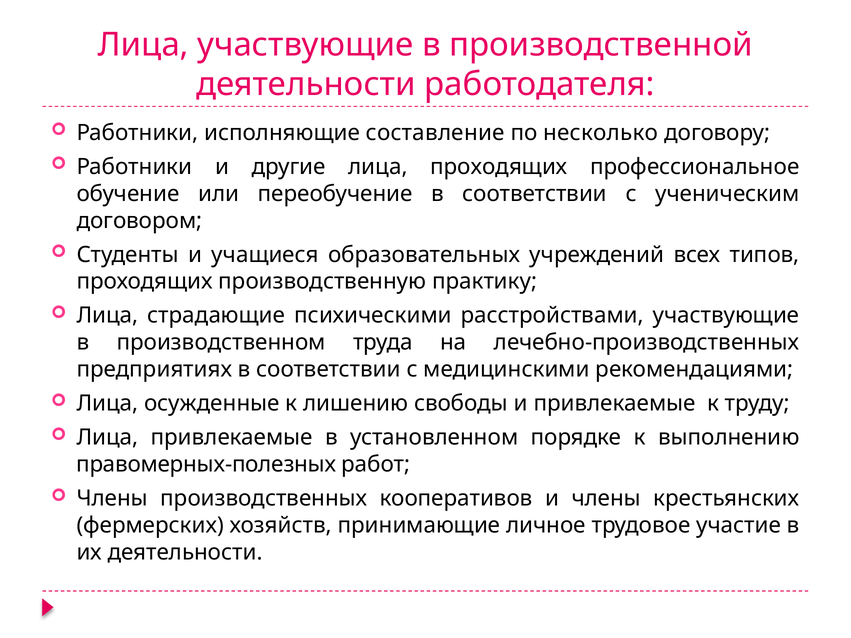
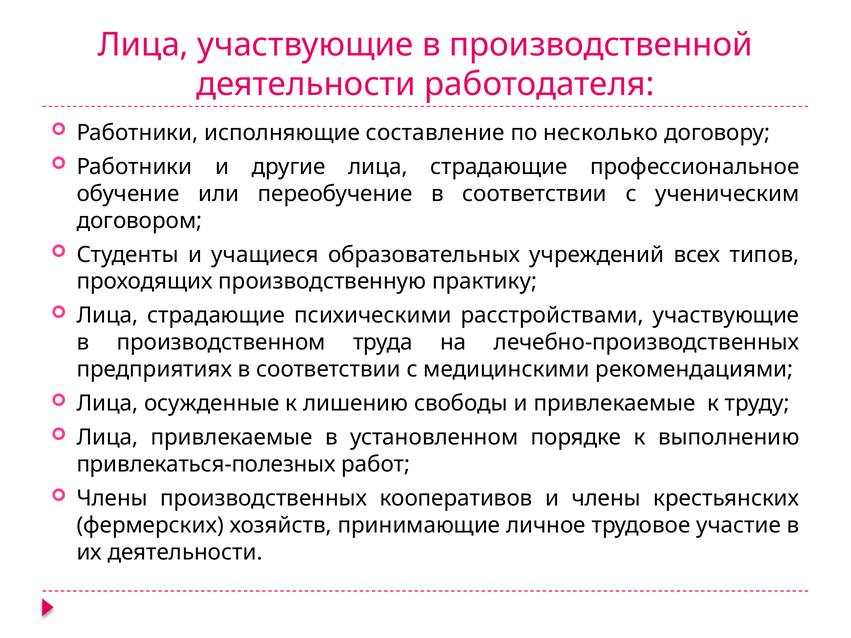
другие лица проходящих: проходящих -> страдающие
правомерных-полезных: правомерных-полезных -> привлекаться-полезных
